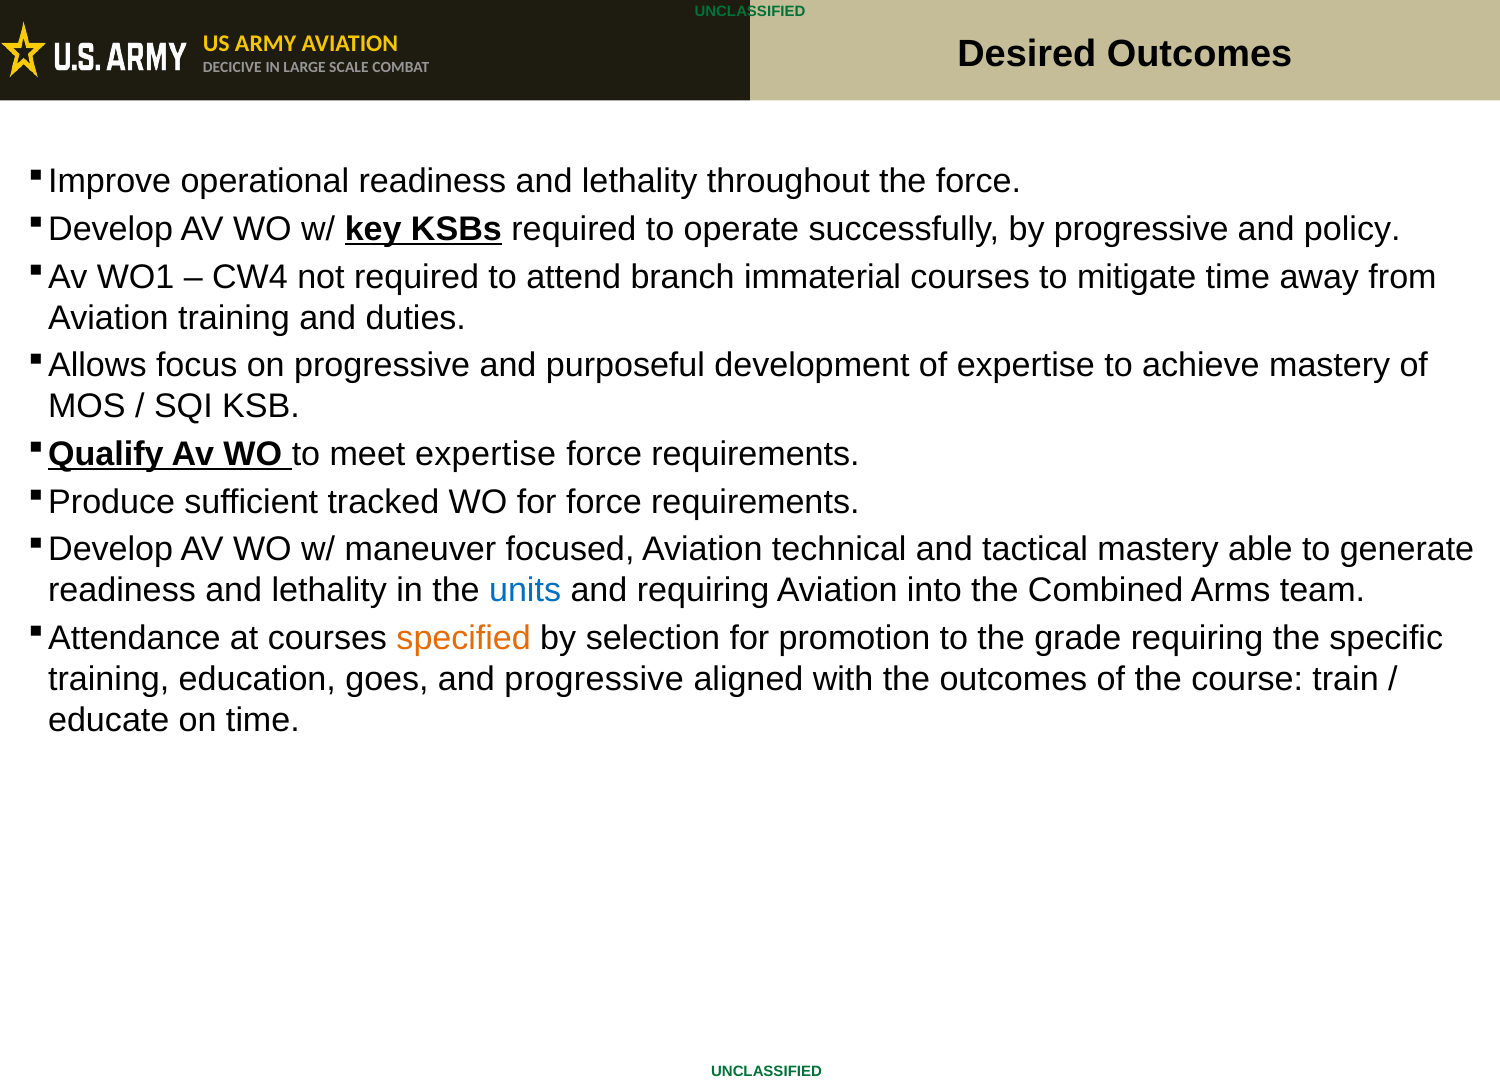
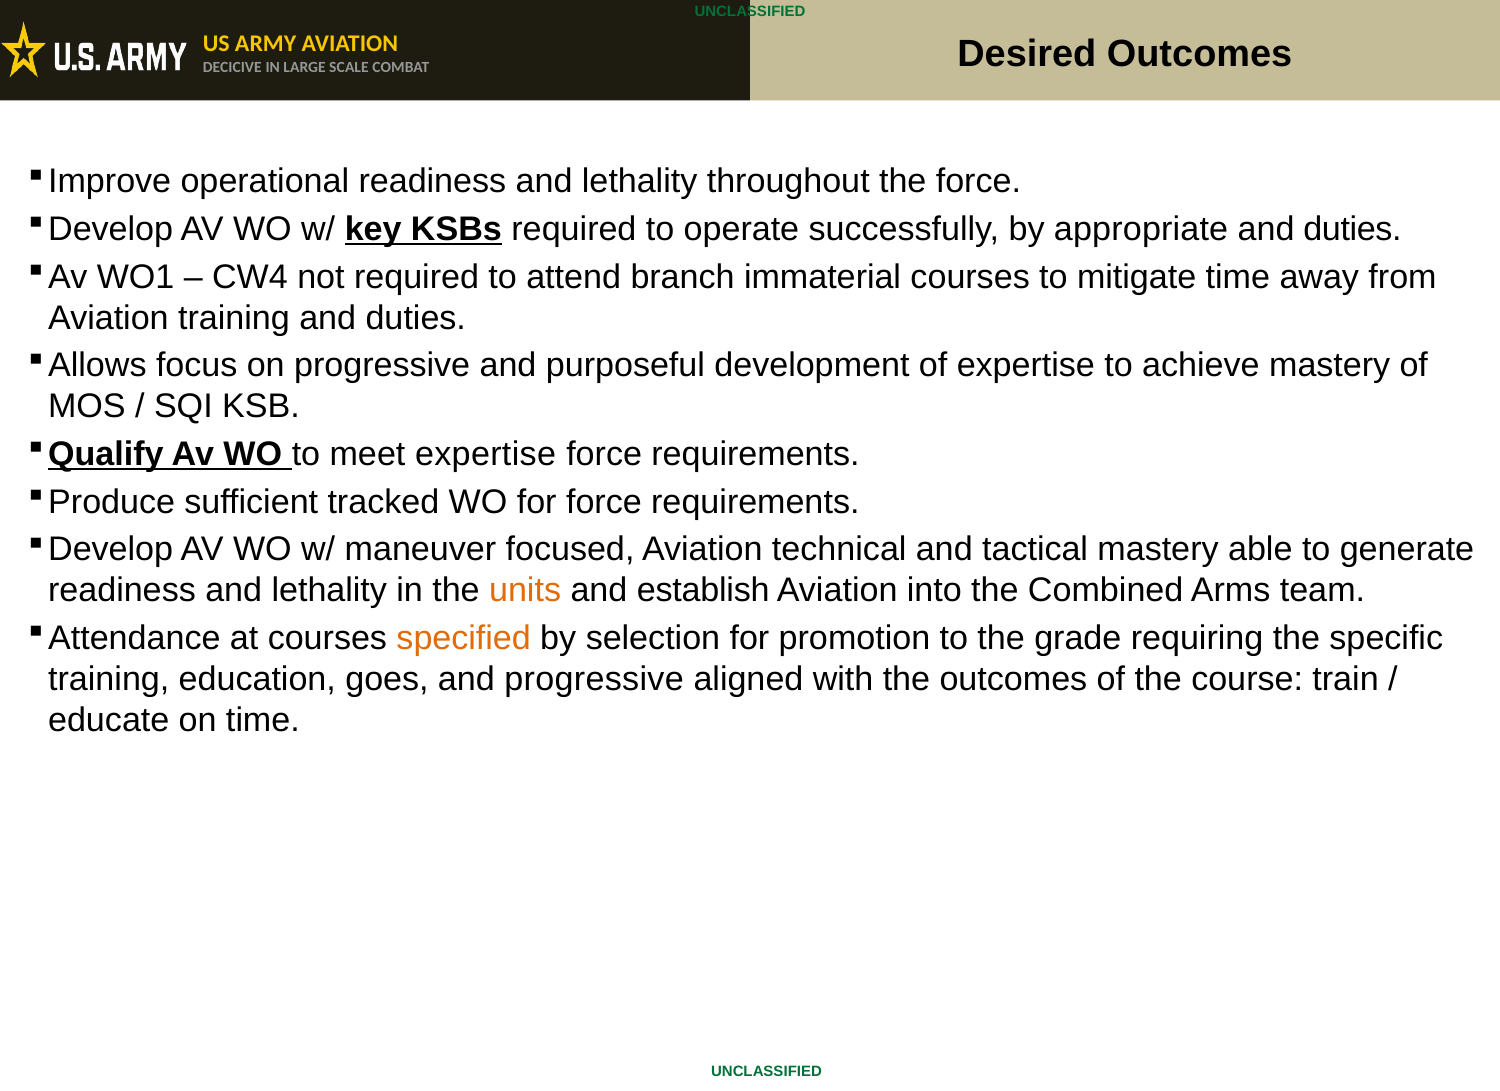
by progressive: progressive -> appropriate
policy at (1352, 229): policy -> duties
units colour: blue -> orange
and requiring: requiring -> establish
